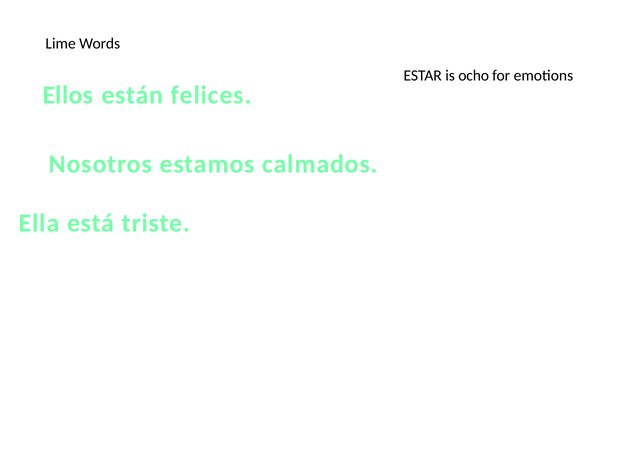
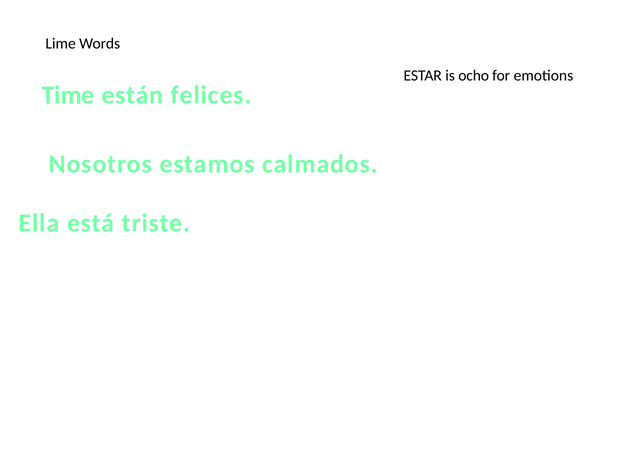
Ellos: Ellos -> Time
